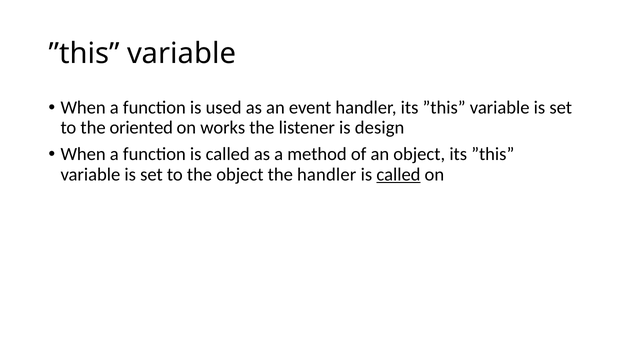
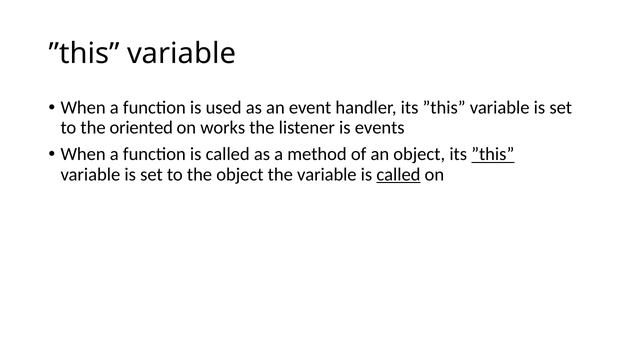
design: design -> events
”this at (493, 154) underline: none -> present
the handler: handler -> variable
